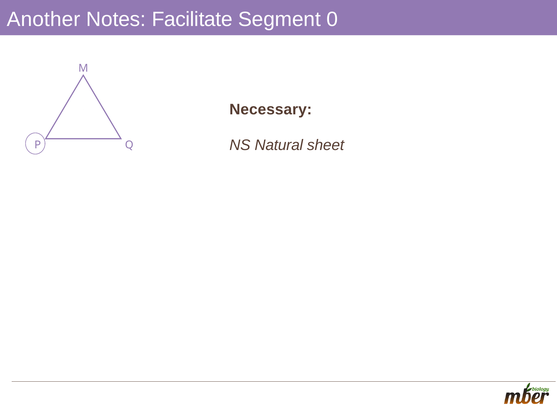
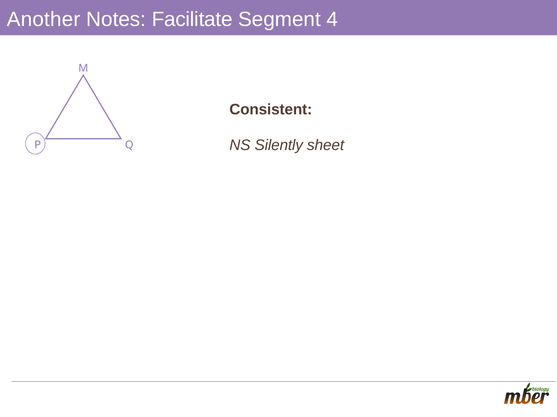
0: 0 -> 4
Necessary: Necessary -> Consistent
Natural: Natural -> Silently
